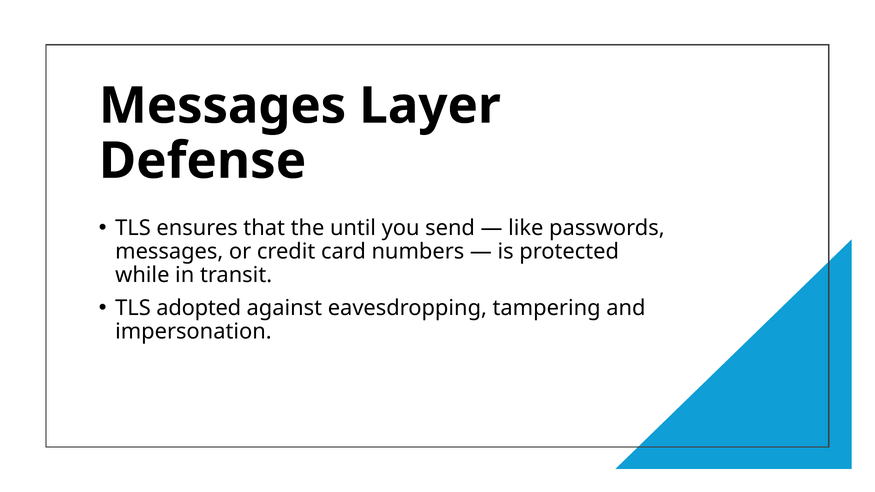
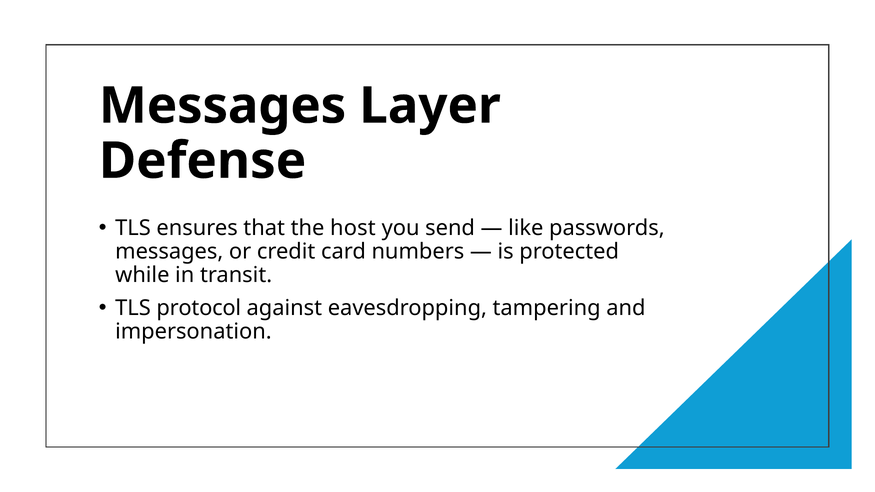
until: until -> host
adopted: adopted -> protocol
